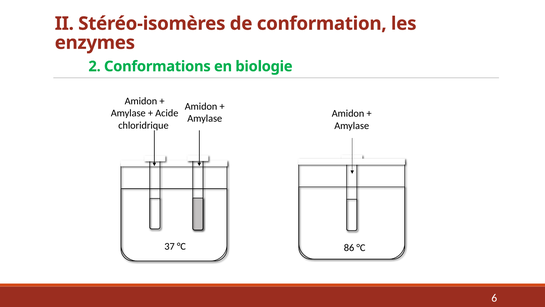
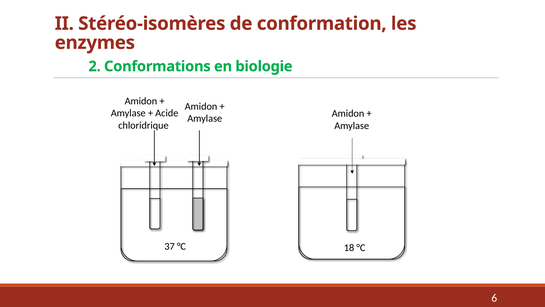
86: 86 -> 18
